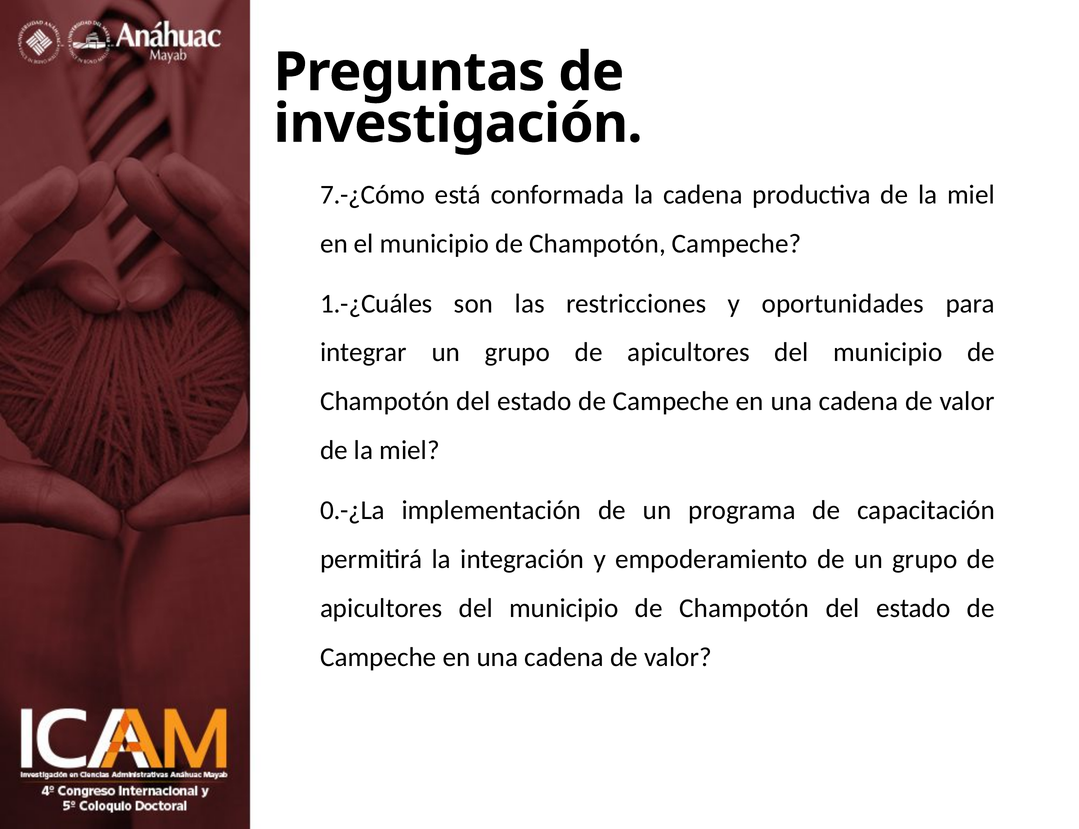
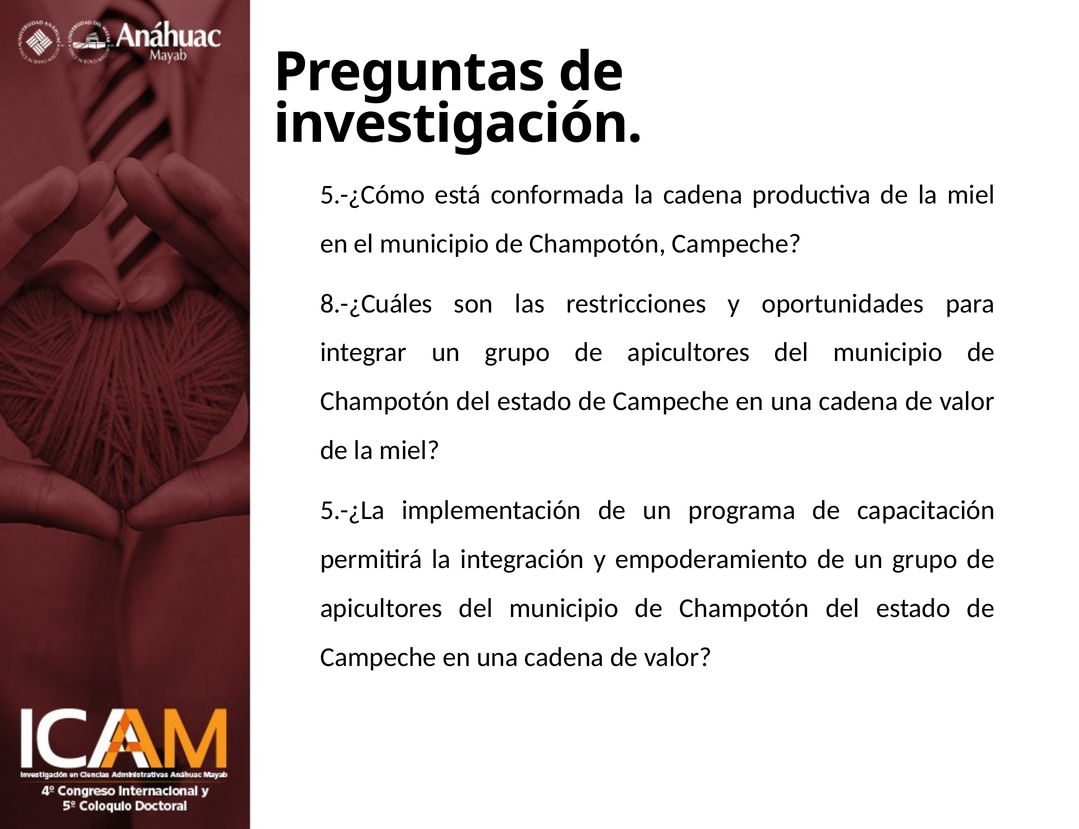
7.-¿Cómo: 7.-¿Cómo -> 5.-¿Cómo
1.-¿Cuáles: 1.-¿Cuáles -> 8.-¿Cuáles
0.-¿La: 0.-¿La -> 5.-¿La
